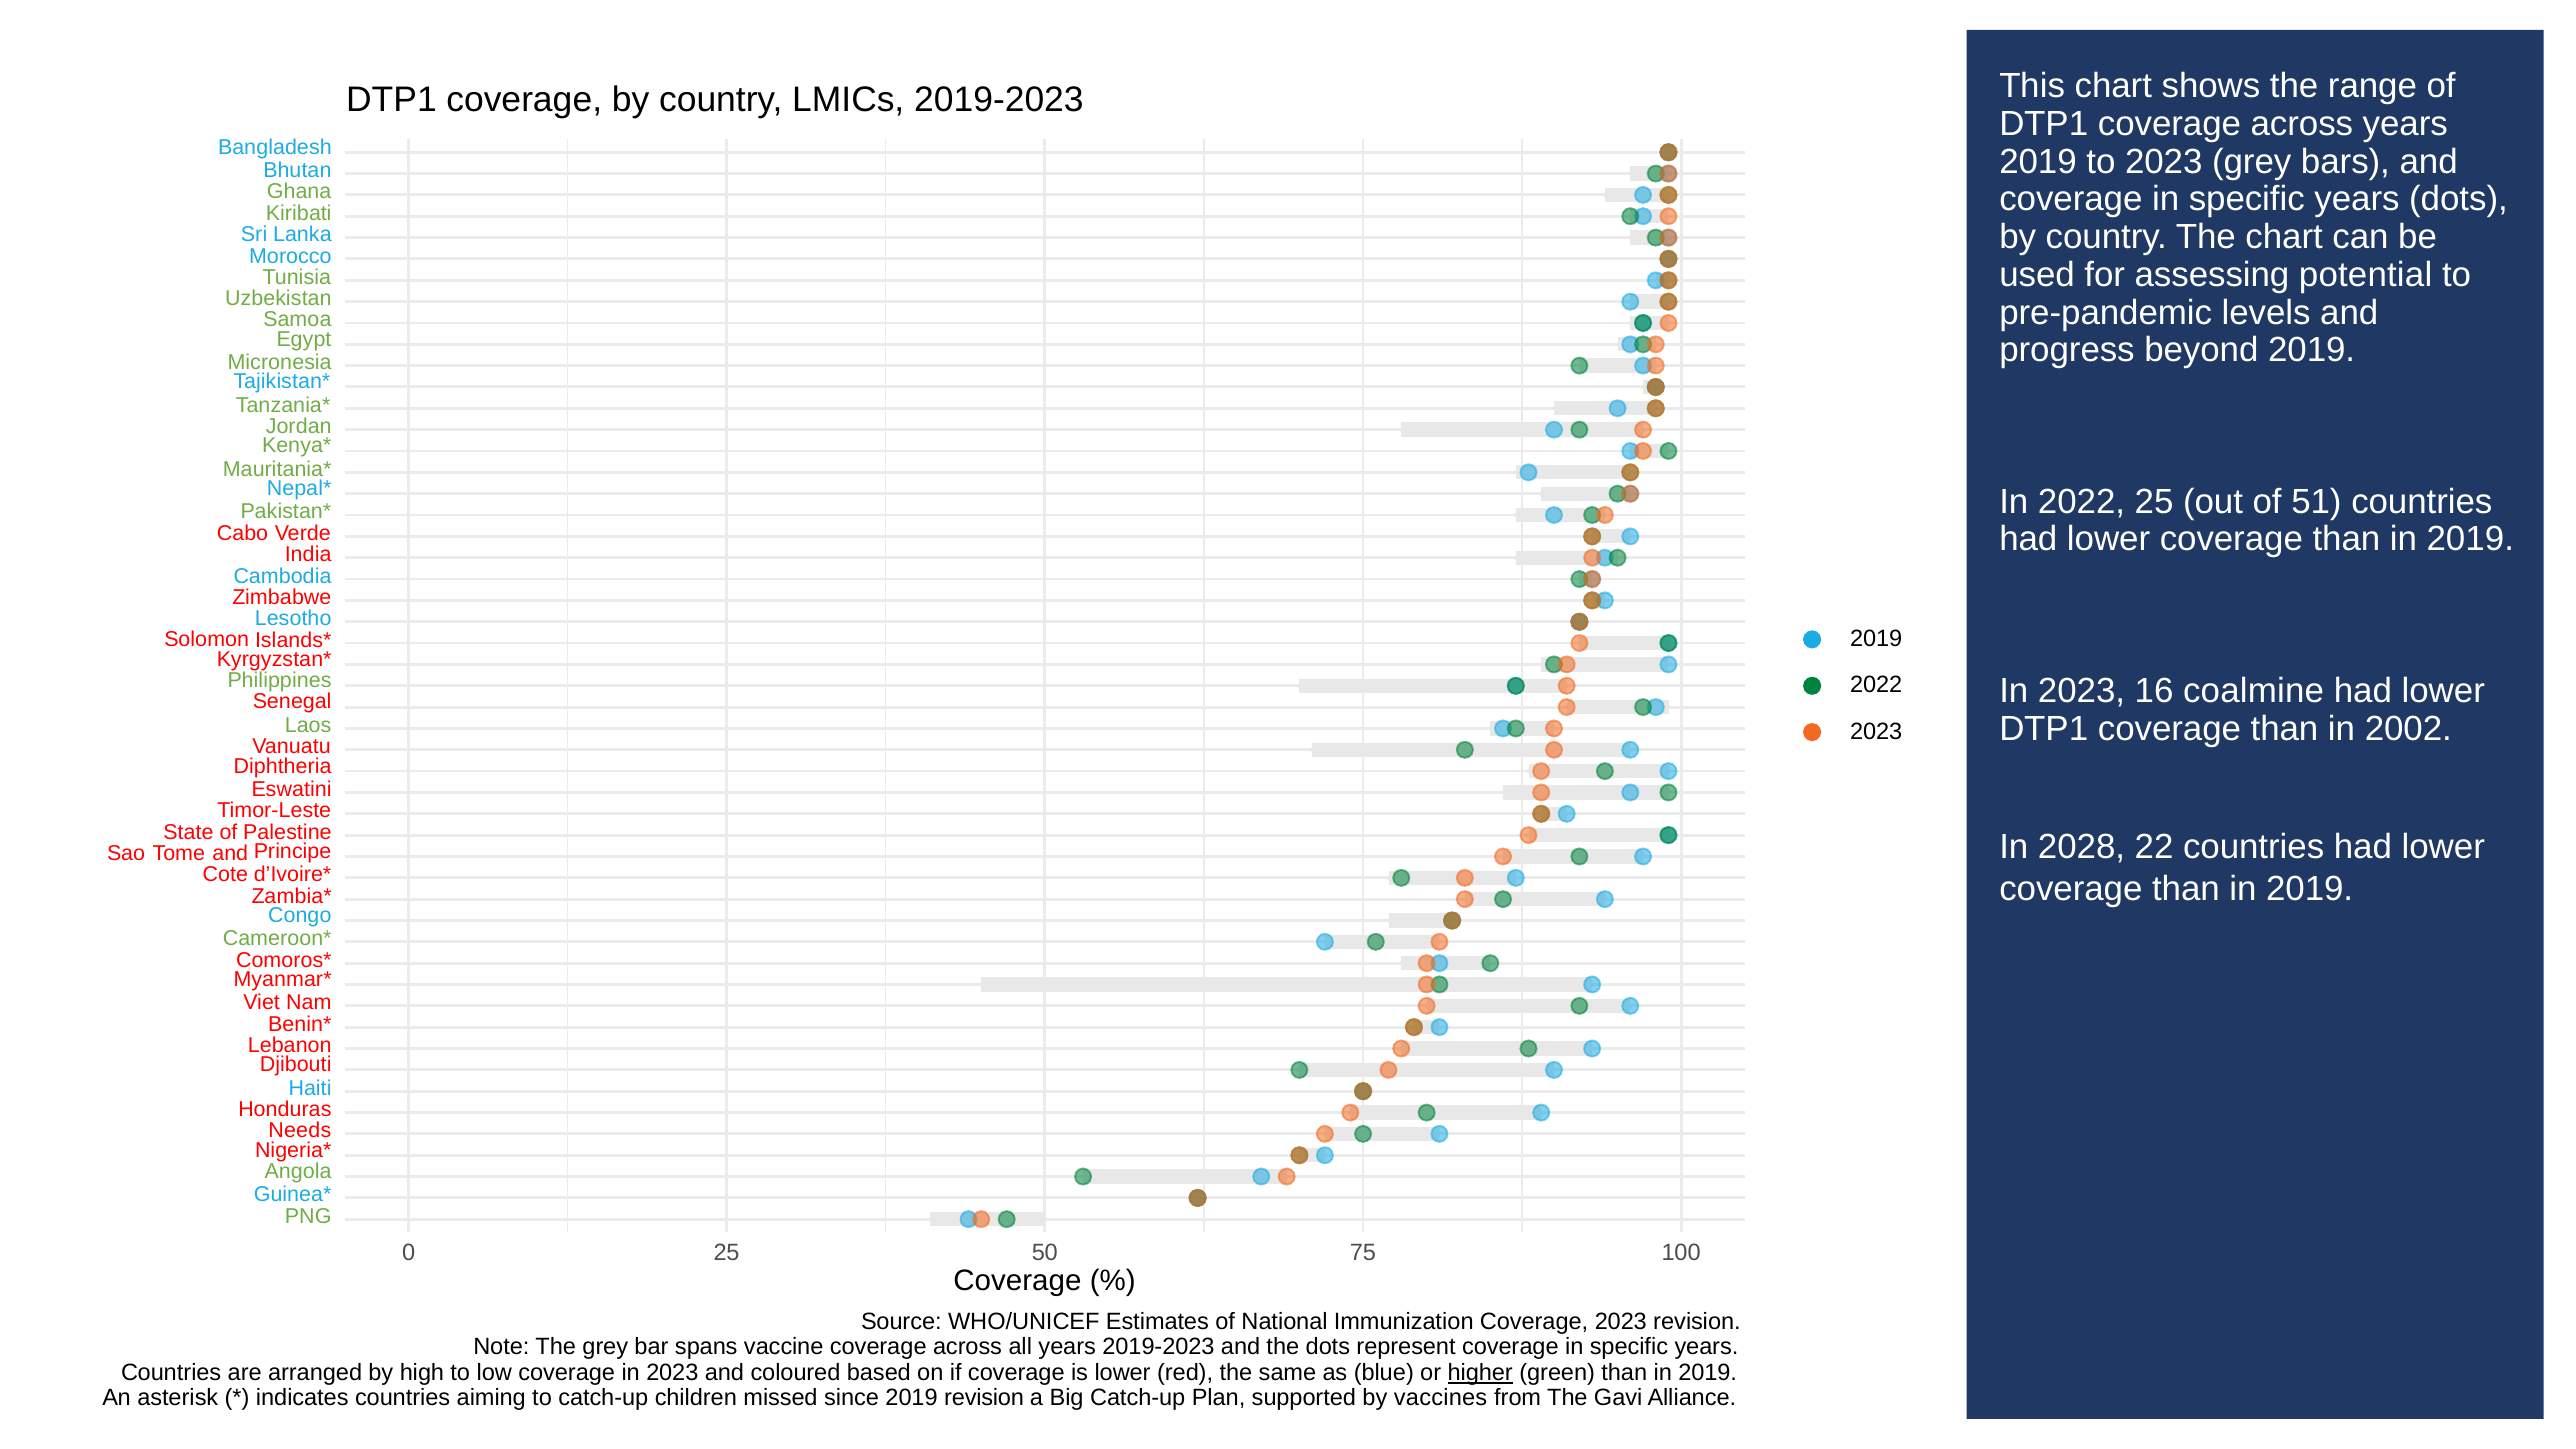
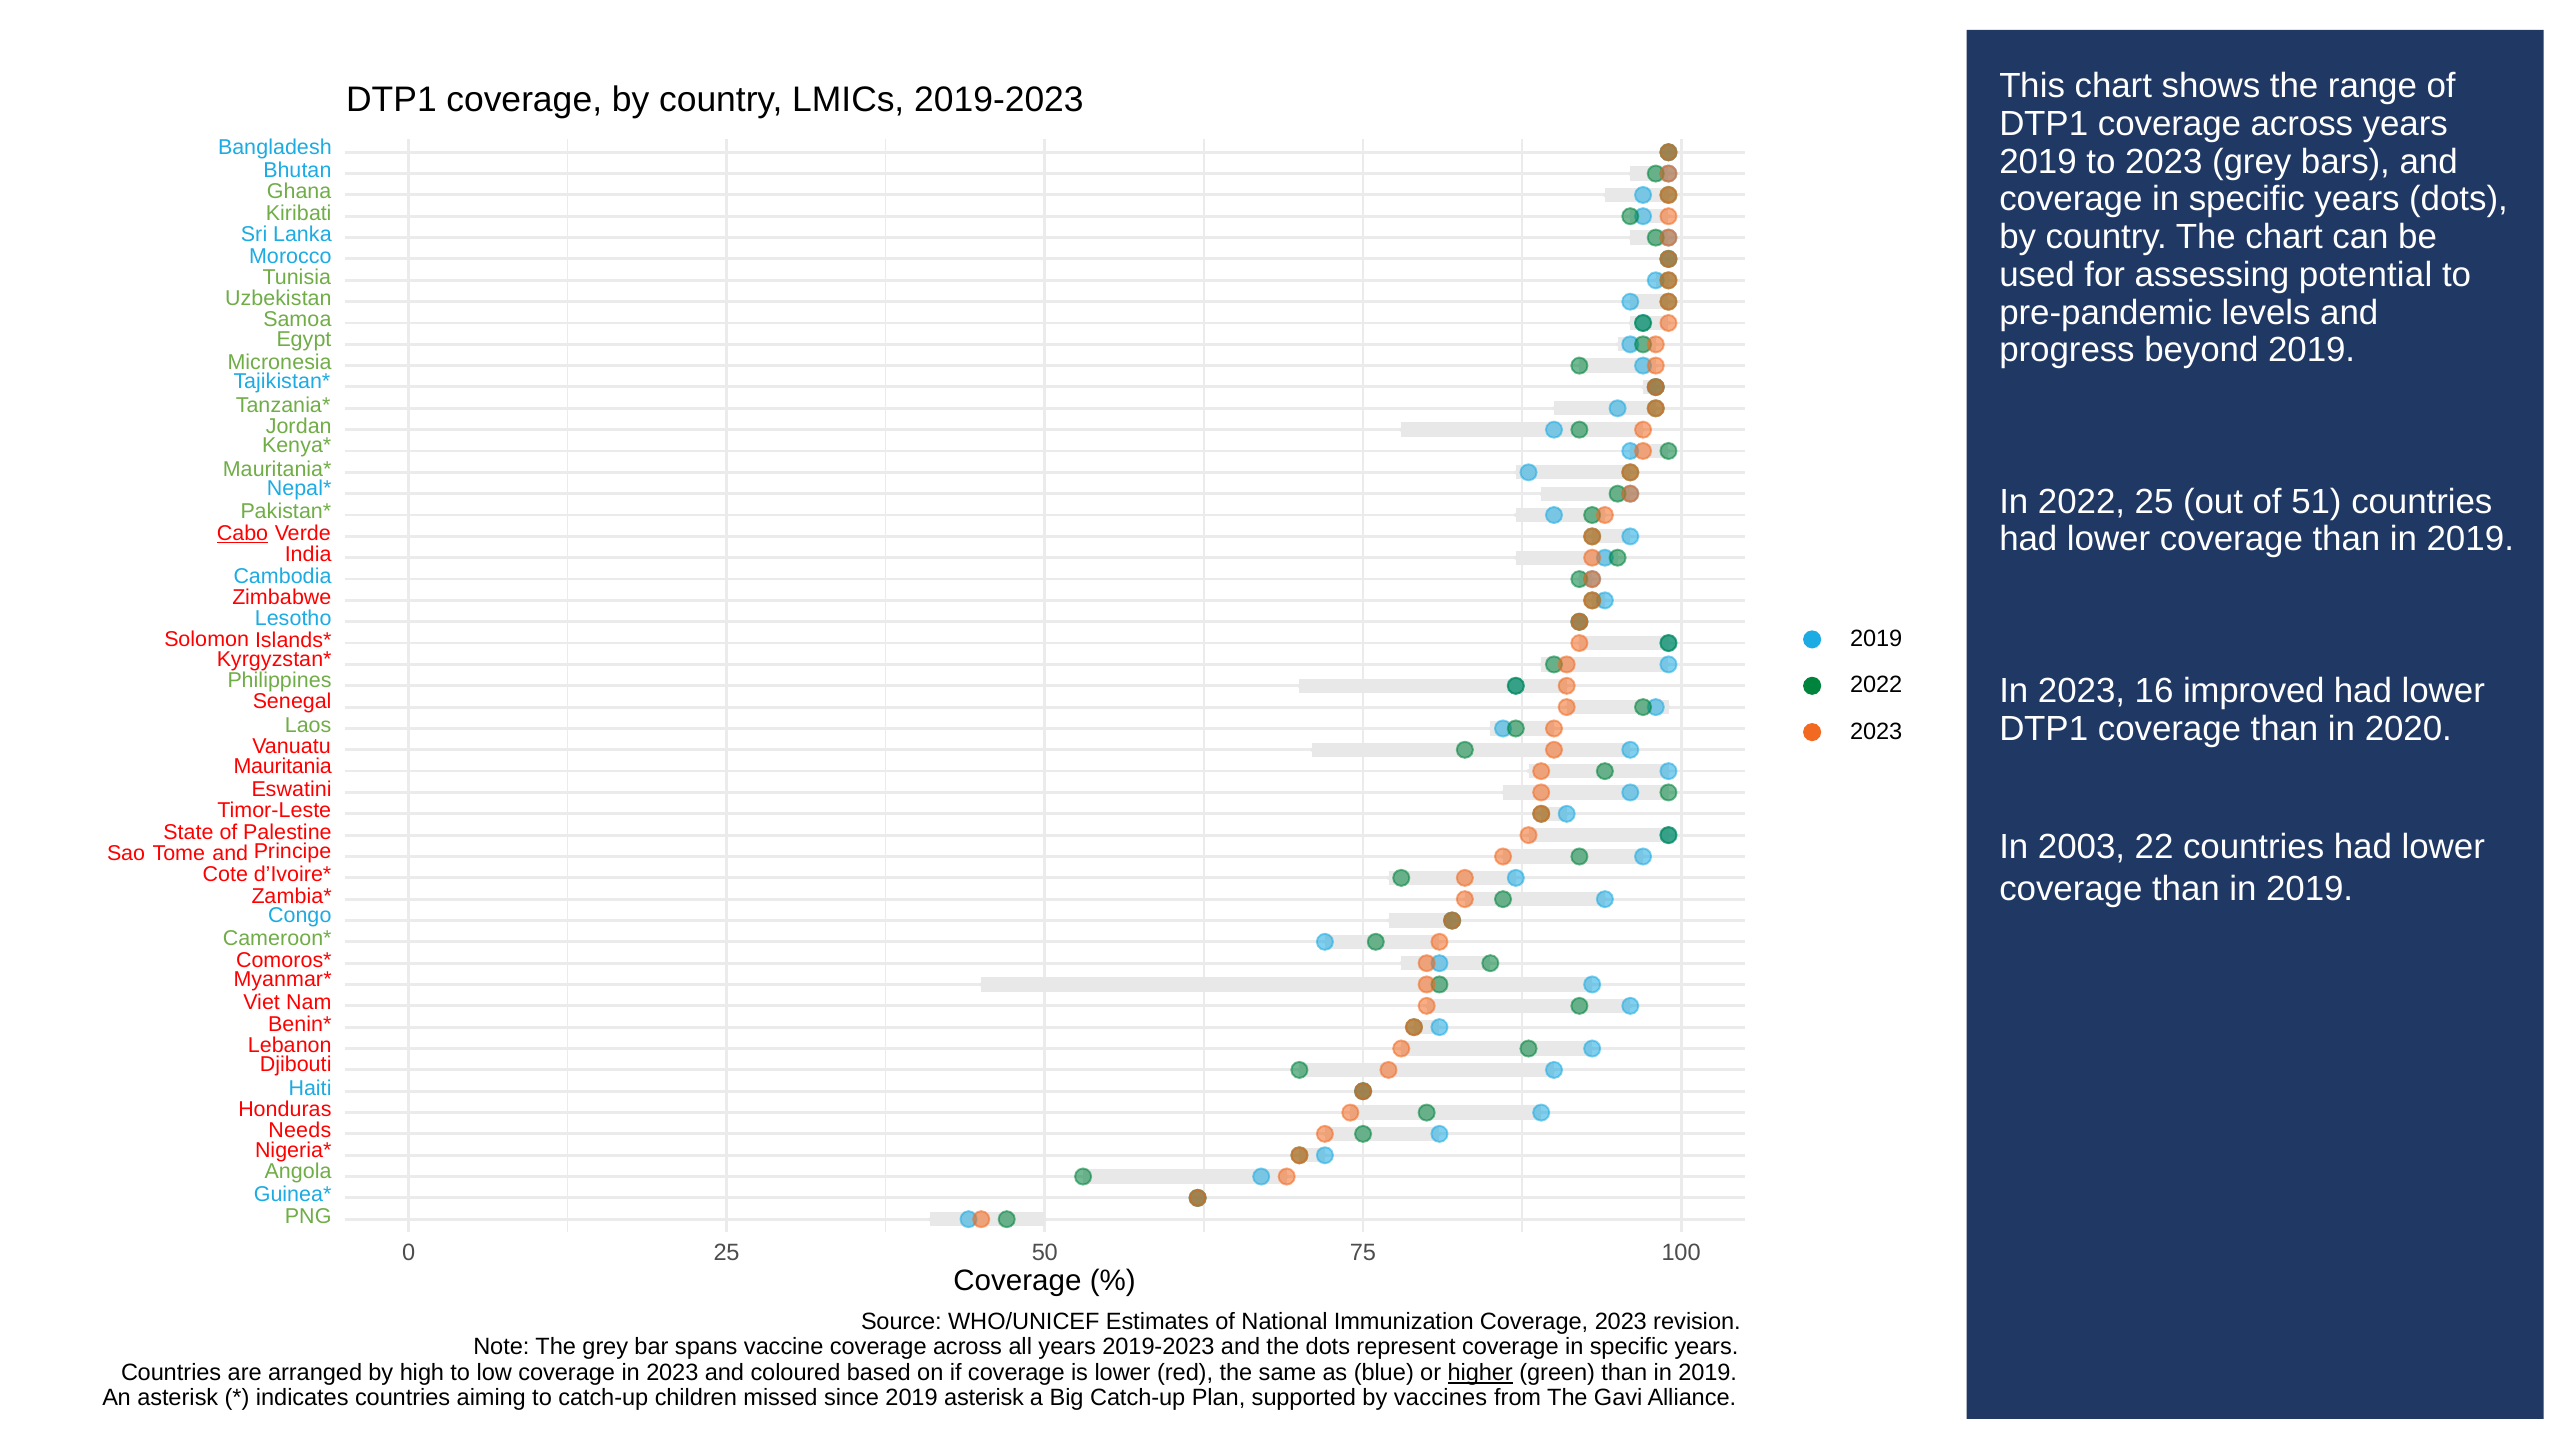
Cabo underline: none -> present
coalmine: coalmine -> improved
2002: 2002 -> 2020
Diphtheria: Diphtheria -> Mauritania
2028: 2028 -> 2003
2019 revision: revision -> asterisk
